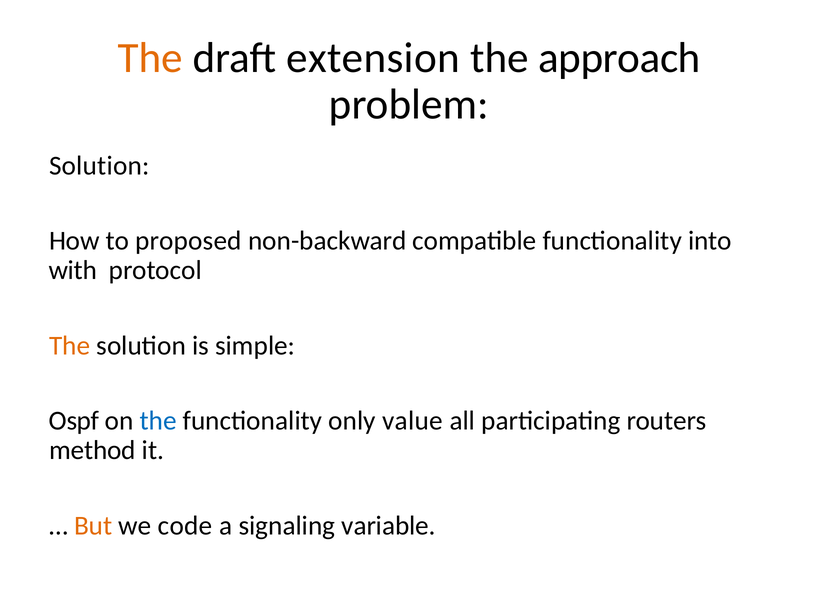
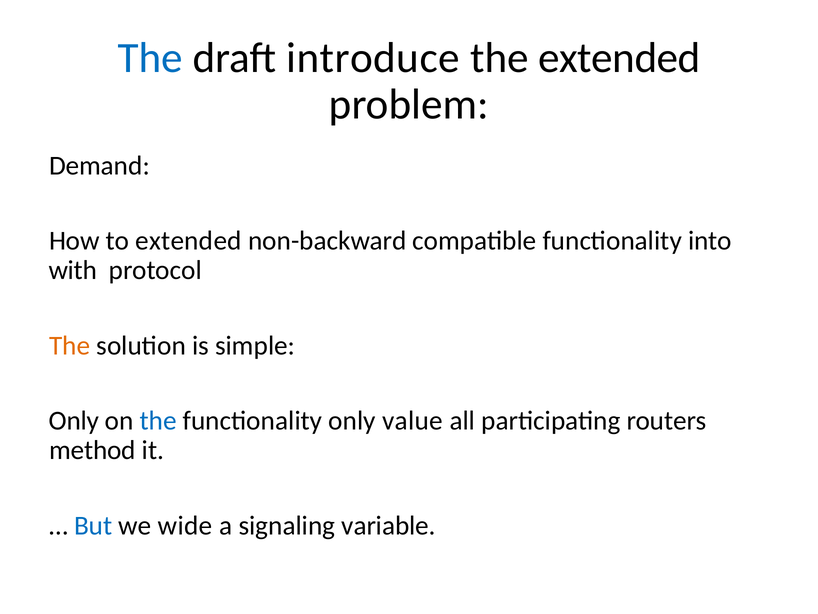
The at (150, 58) colour: orange -> blue
extension: extension -> introduce
the approach: approach -> extended
Solution at (99, 166): Solution -> Demand
to proposed: proposed -> extended
Ospf at (74, 421): Ospf -> Only
But colour: orange -> blue
code: code -> wide
